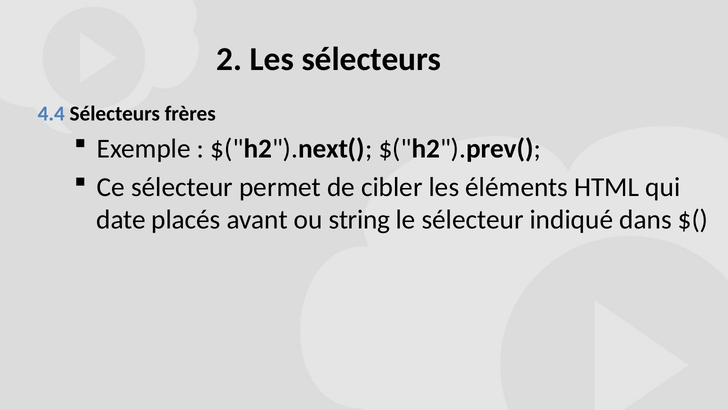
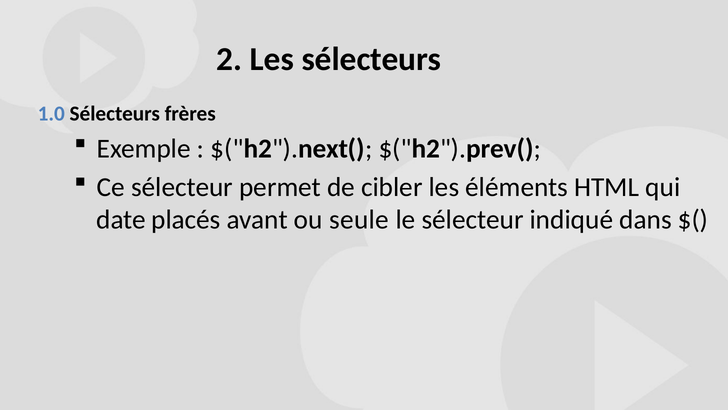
4.4: 4.4 -> 1.0
string: string -> seule
